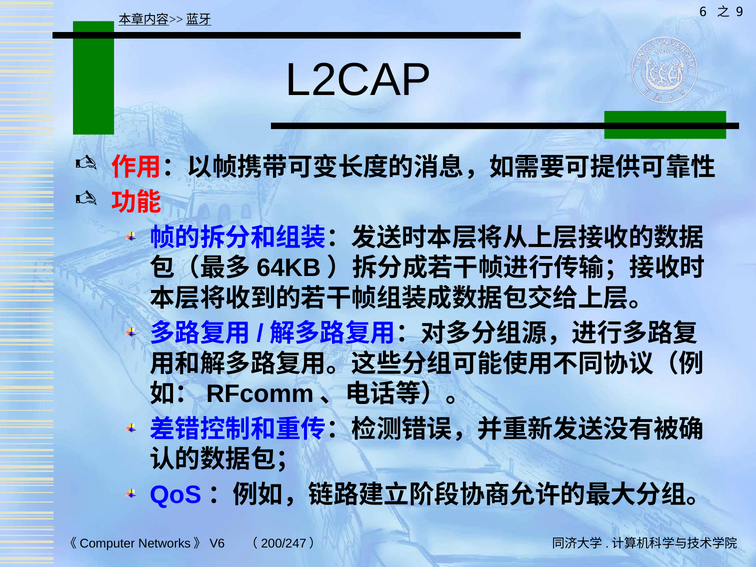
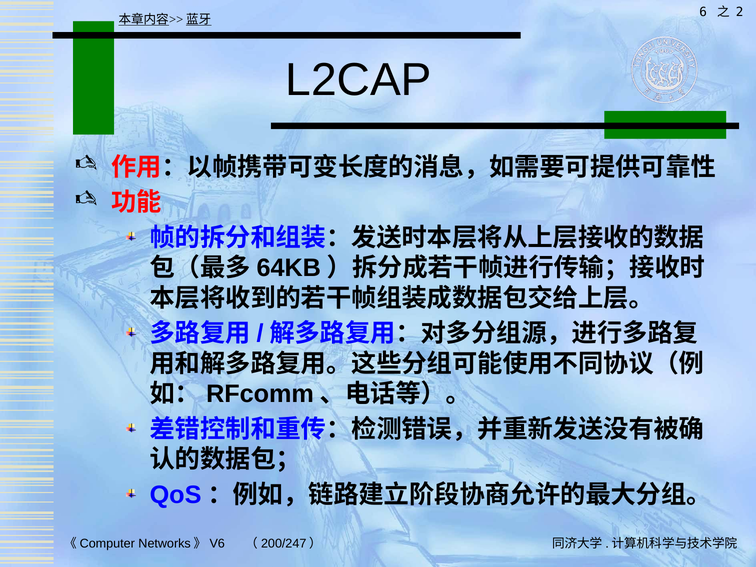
9: 9 -> 2
